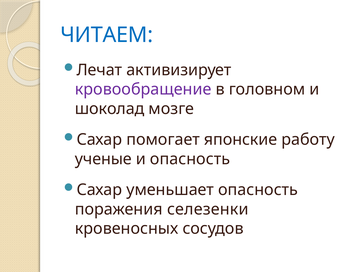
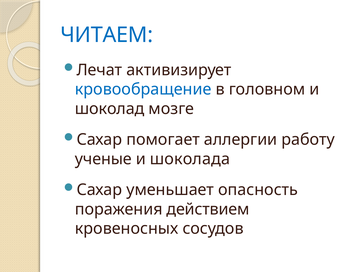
кровообращение colour: purple -> blue
японские: японские -> аллергии
и опасность: опасность -> шоколада
селезенки: селезенки -> действием
